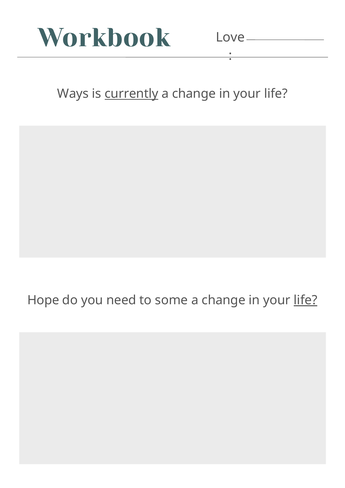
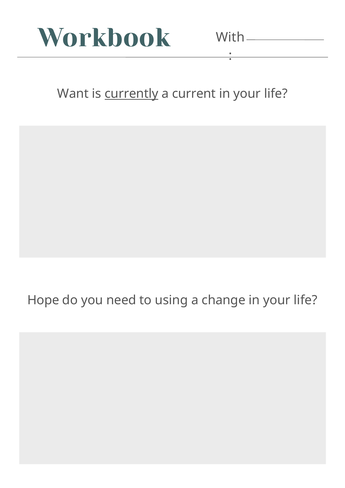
Love: Love -> With
Ways: Ways -> Want
change at (194, 94): change -> current
some: some -> using
life at (306, 300) underline: present -> none
